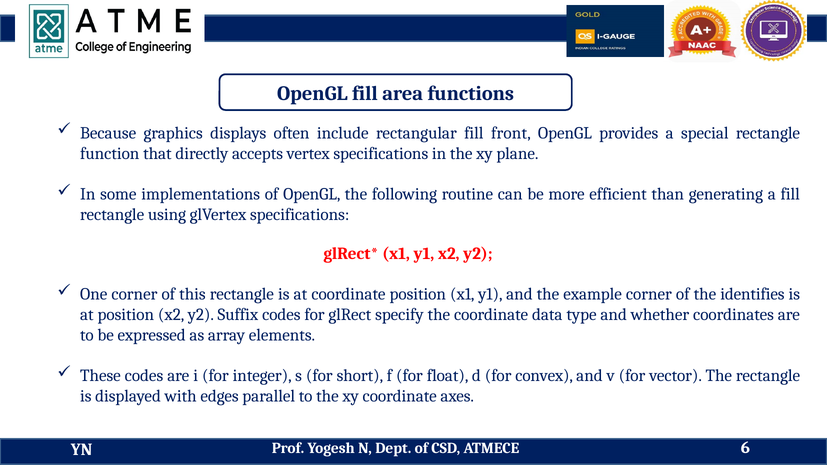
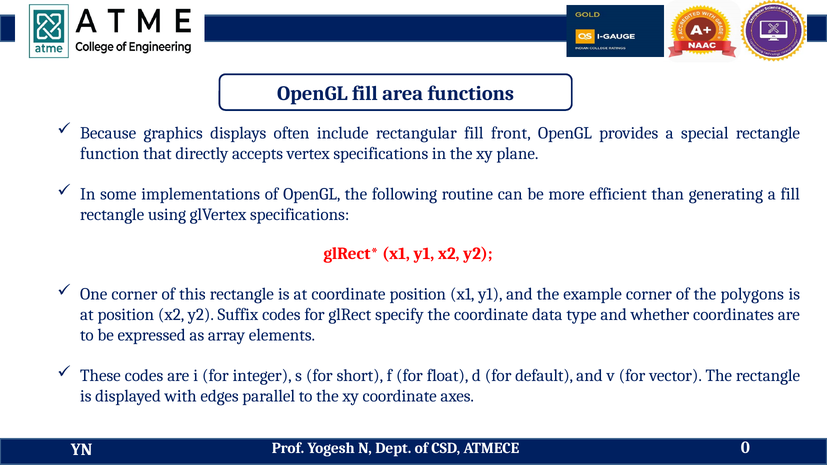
identifies: identifies -> polygons
convex: convex -> default
6: 6 -> 0
